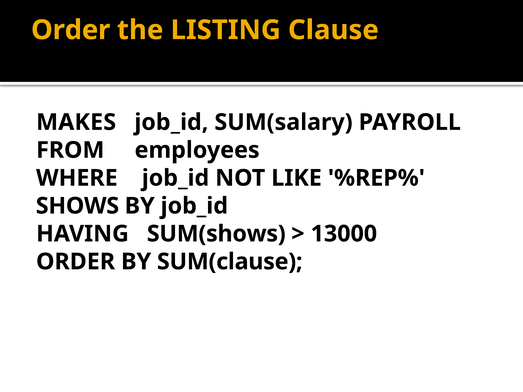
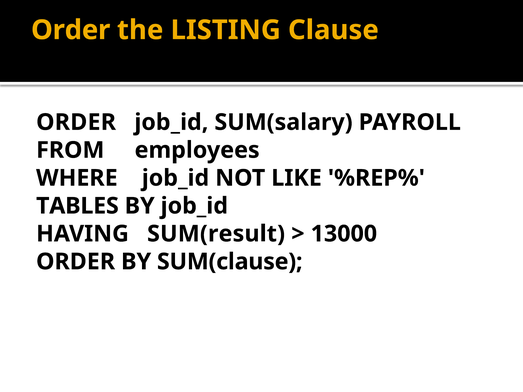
MAKES at (76, 122): MAKES -> ORDER
SHOWS: SHOWS -> TABLES
SUM(shows: SUM(shows -> SUM(result
